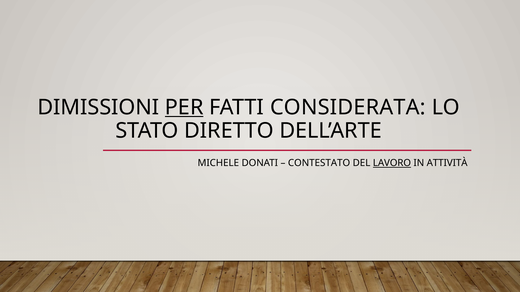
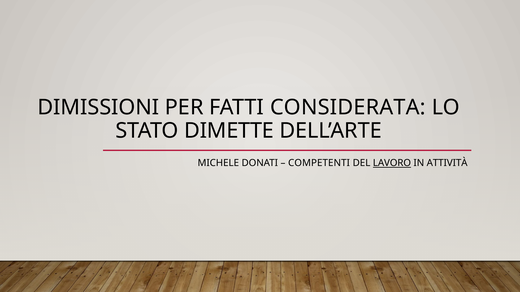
PER underline: present -> none
DIRETTO: DIRETTO -> DIMETTE
CONTESTATO: CONTESTATO -> COMPETENTI
